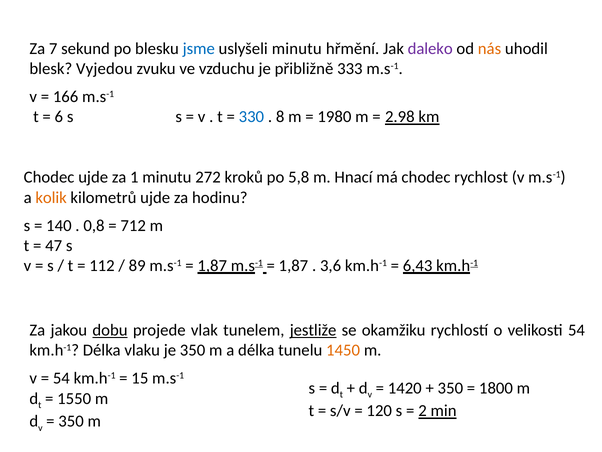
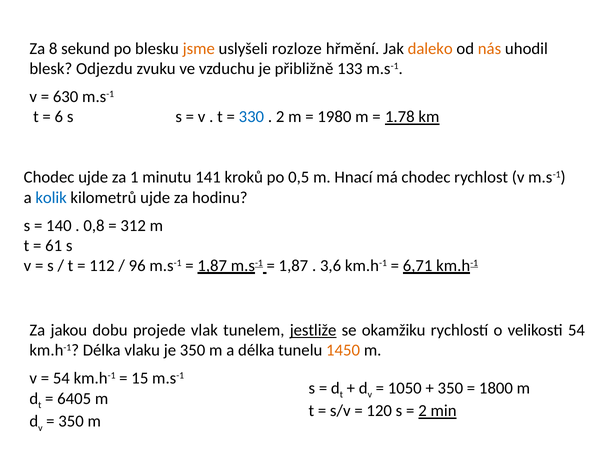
7: 7 -> 8
jsme colour: blue -> orange
uslyšeli minutu: minutu -> rozloze
daleko colour: purple -> orange
Vyjedou: Vyjedou -> Odjezdu
333: 333 -> 133
166: 166 -> 630
8 at (280, 117): 8 -> 2
2.98: 2.98 -> 1.78
272: 272 -> 141
5,8: 5,8 -> 0,5
kolik colour: orange -> blue
712: 712 -> 312
47: 47 -> 61
89: 89 -> 96
6,43: 6,43 -> 6,71
dobu underline: present -> none
1420: 1420 -> 1050
1550: 1550 -> 6405
